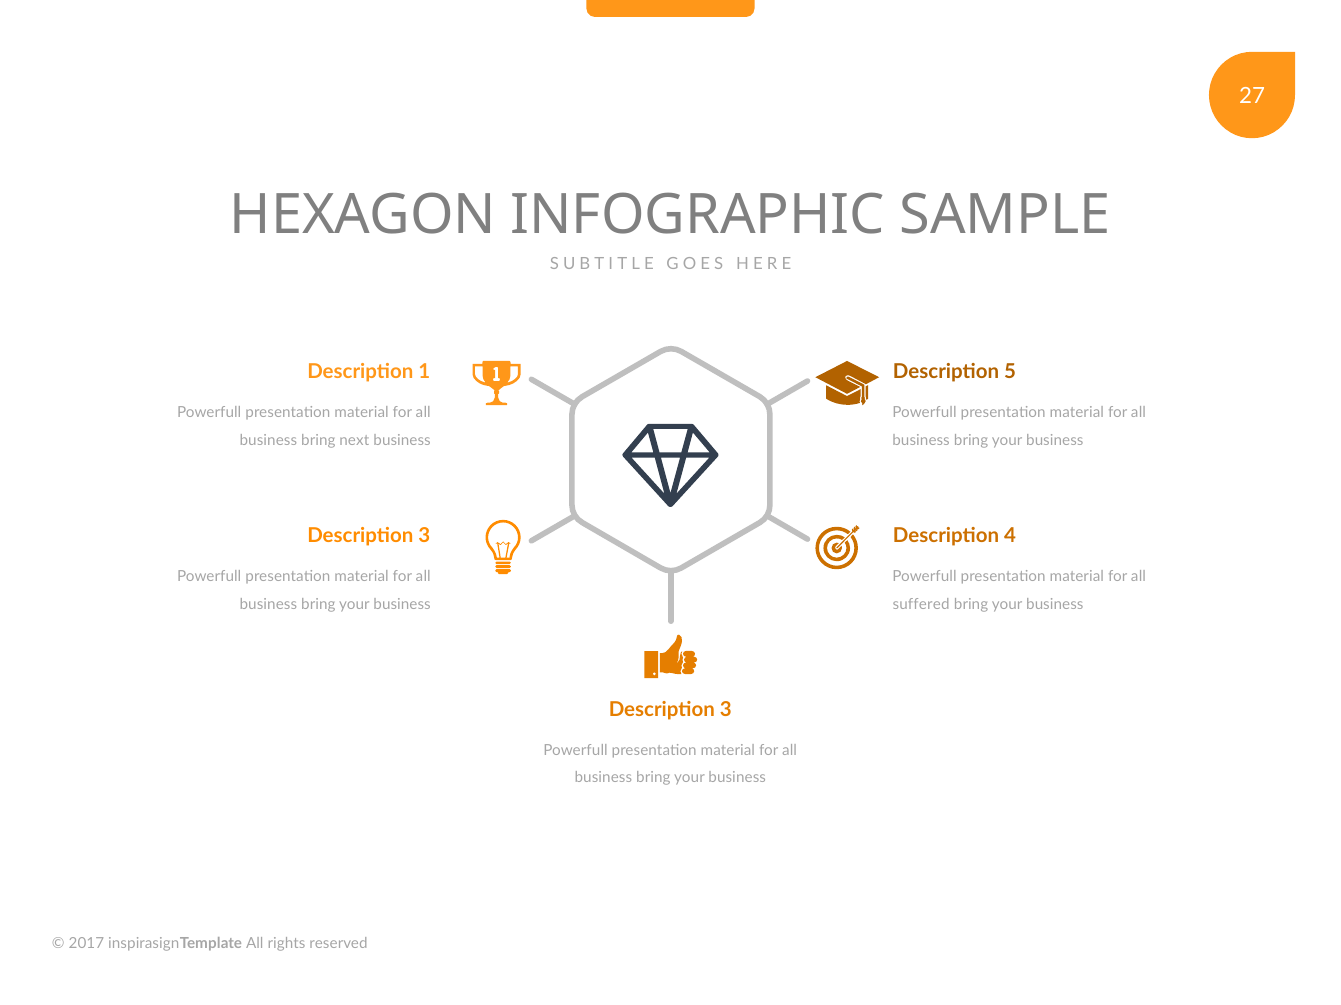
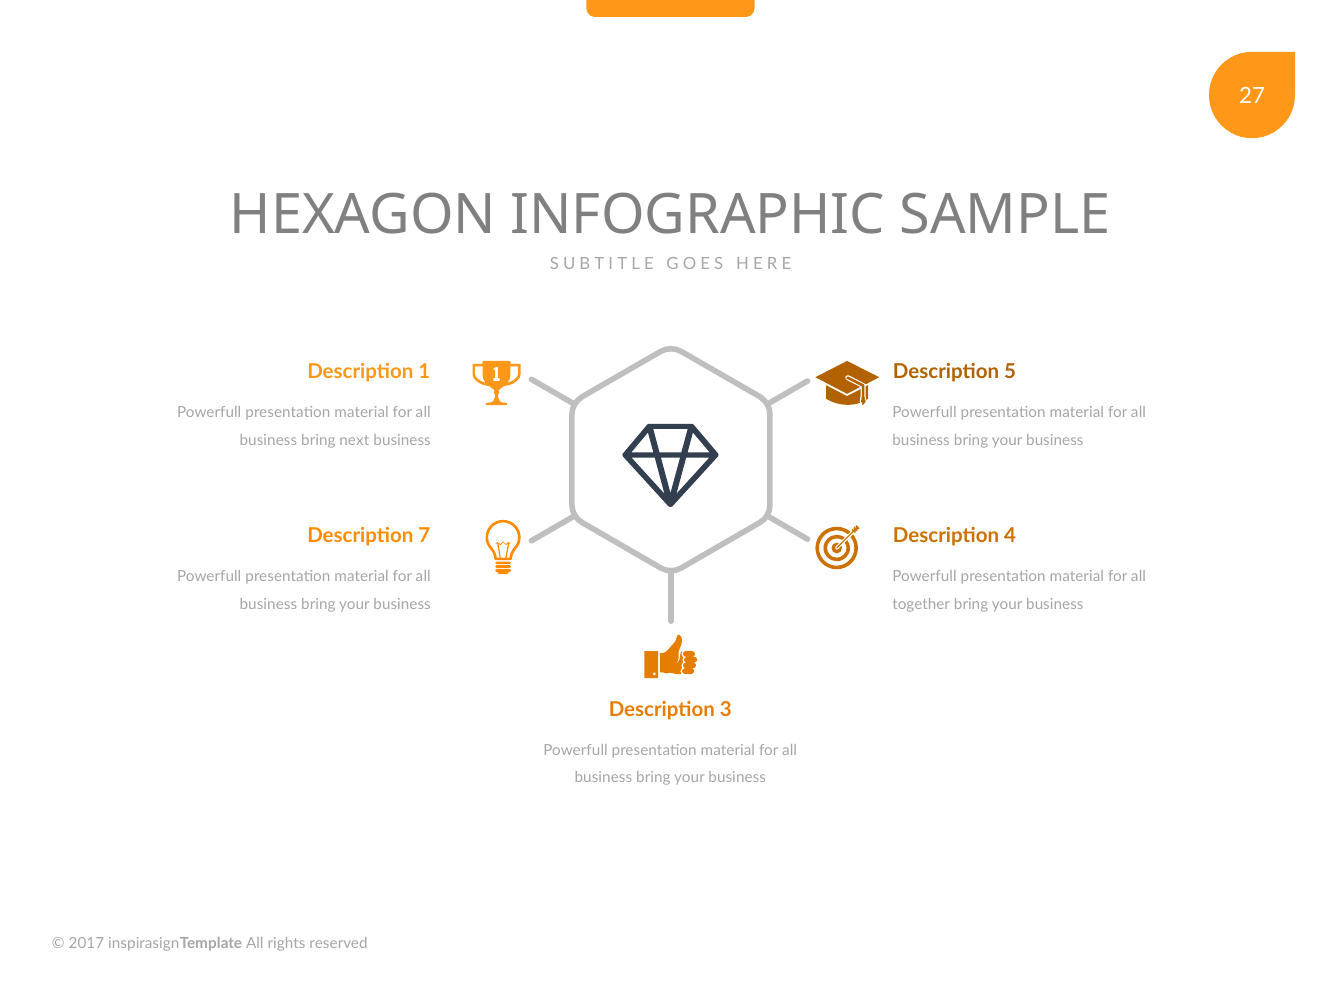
3 at (424, 536): 3 -> 7
suffered: suffered -> together
